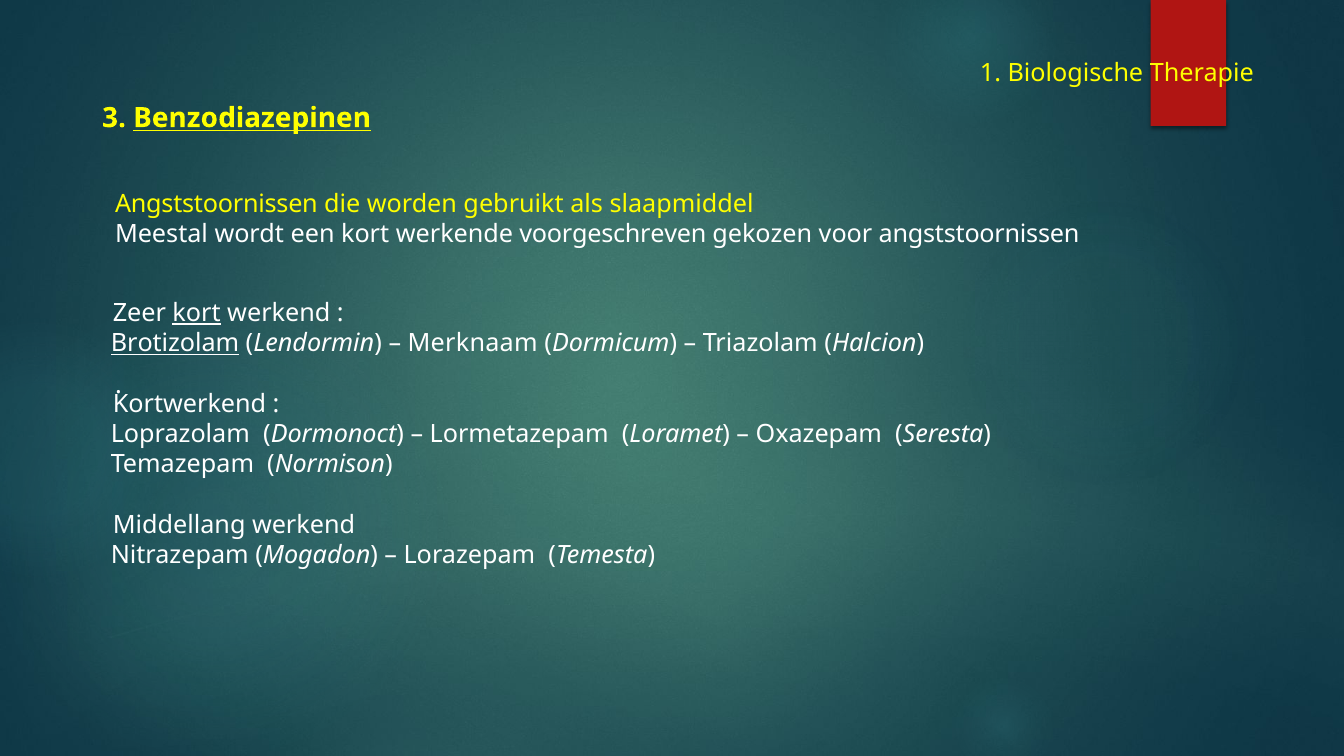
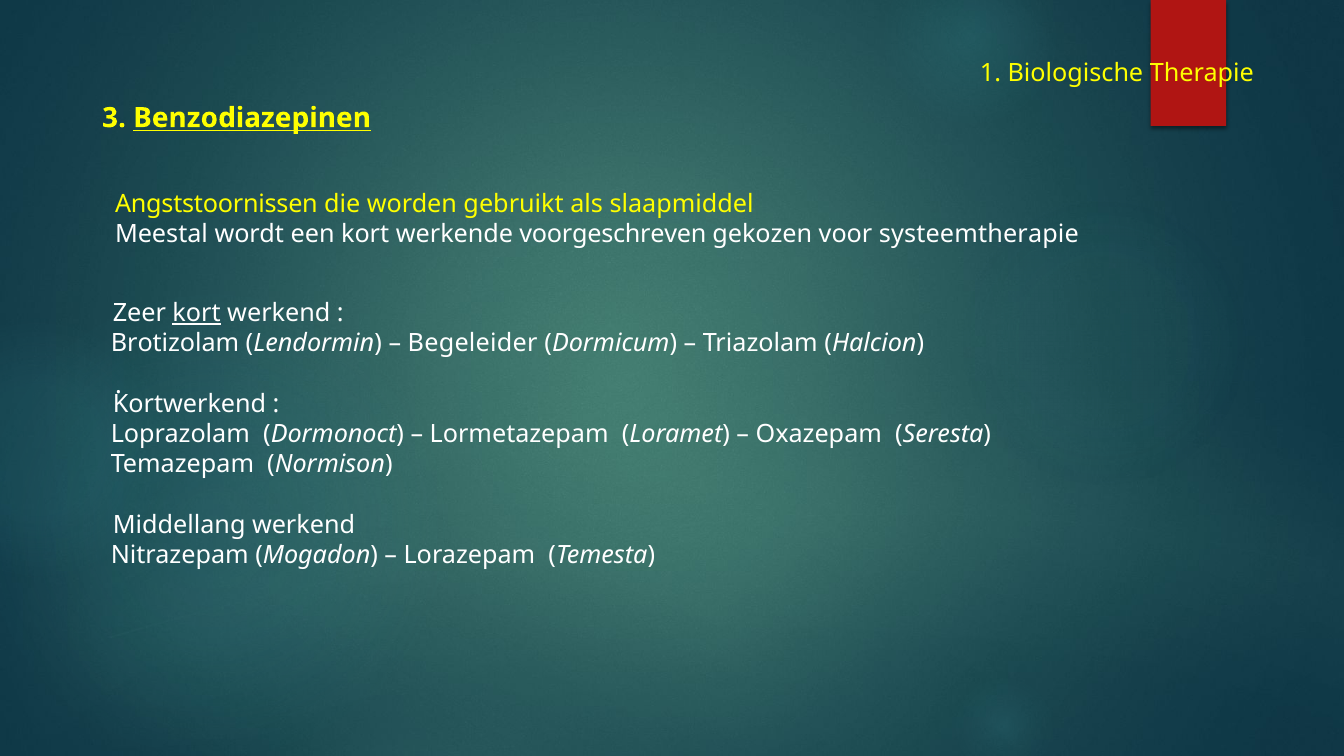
voor angststoornissen: angststoornissen -> systeemtherapie
Brotizolam underline: present -> none
Merknaam: Merknaam -> Begeleider
